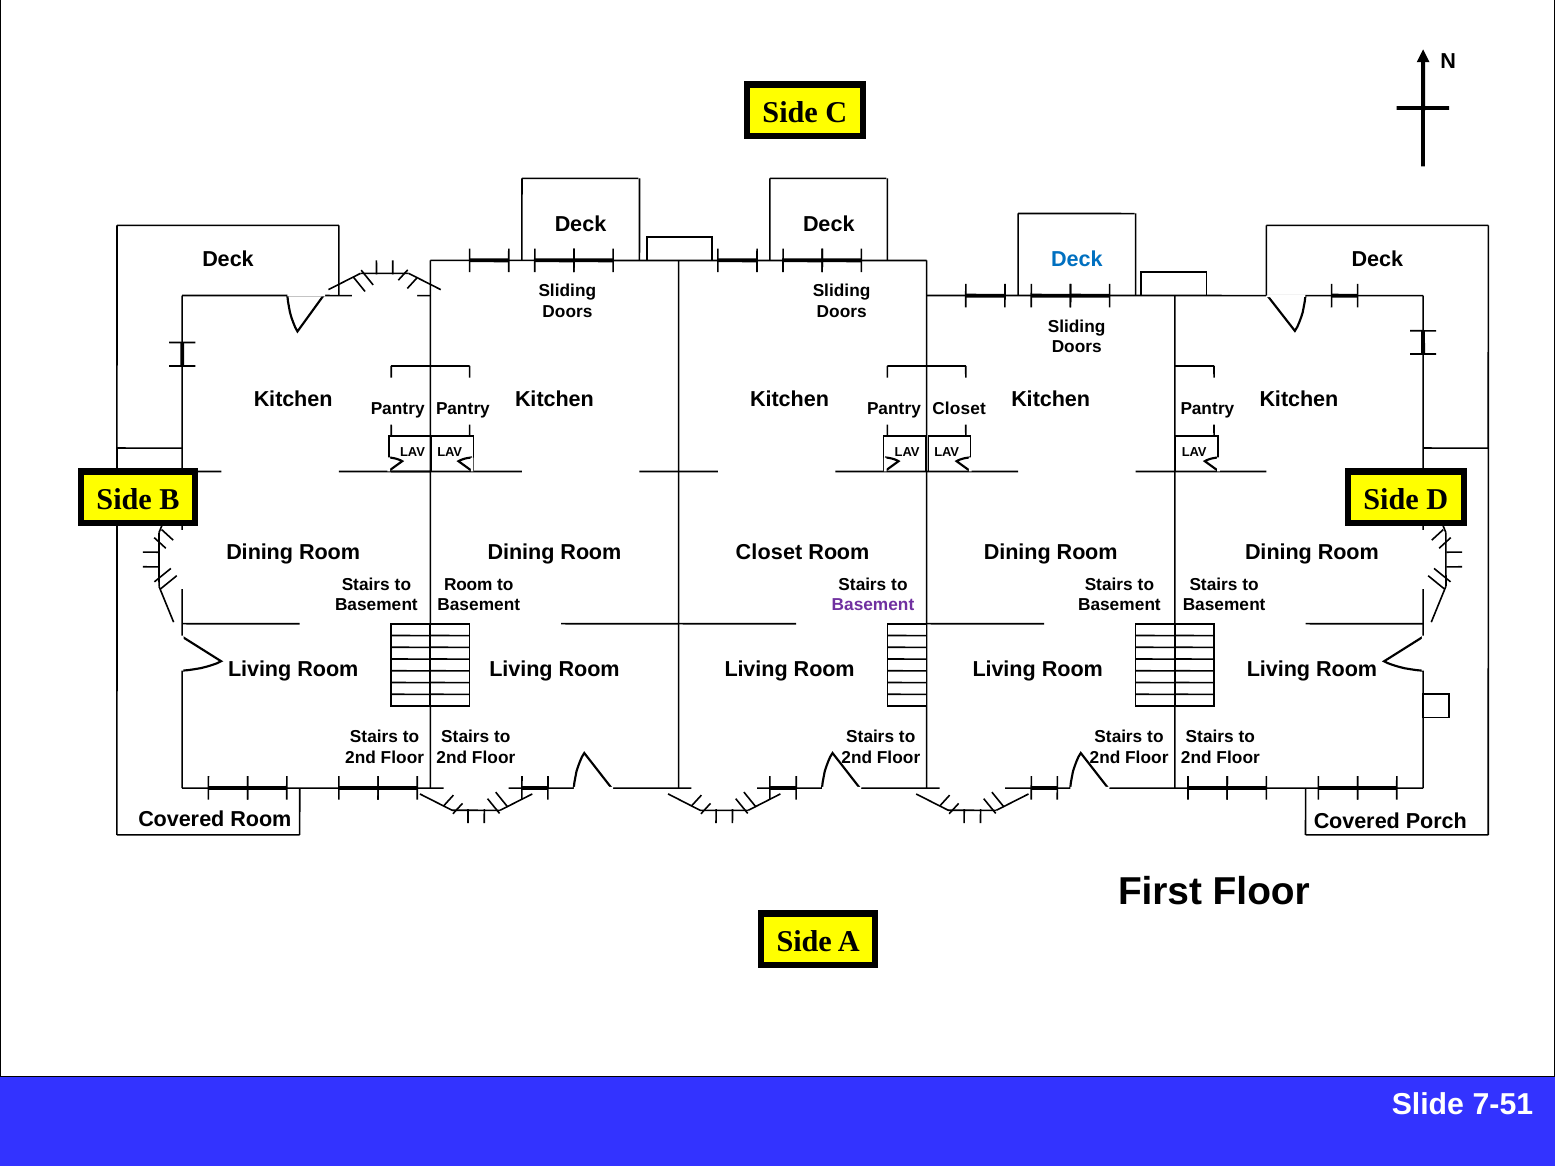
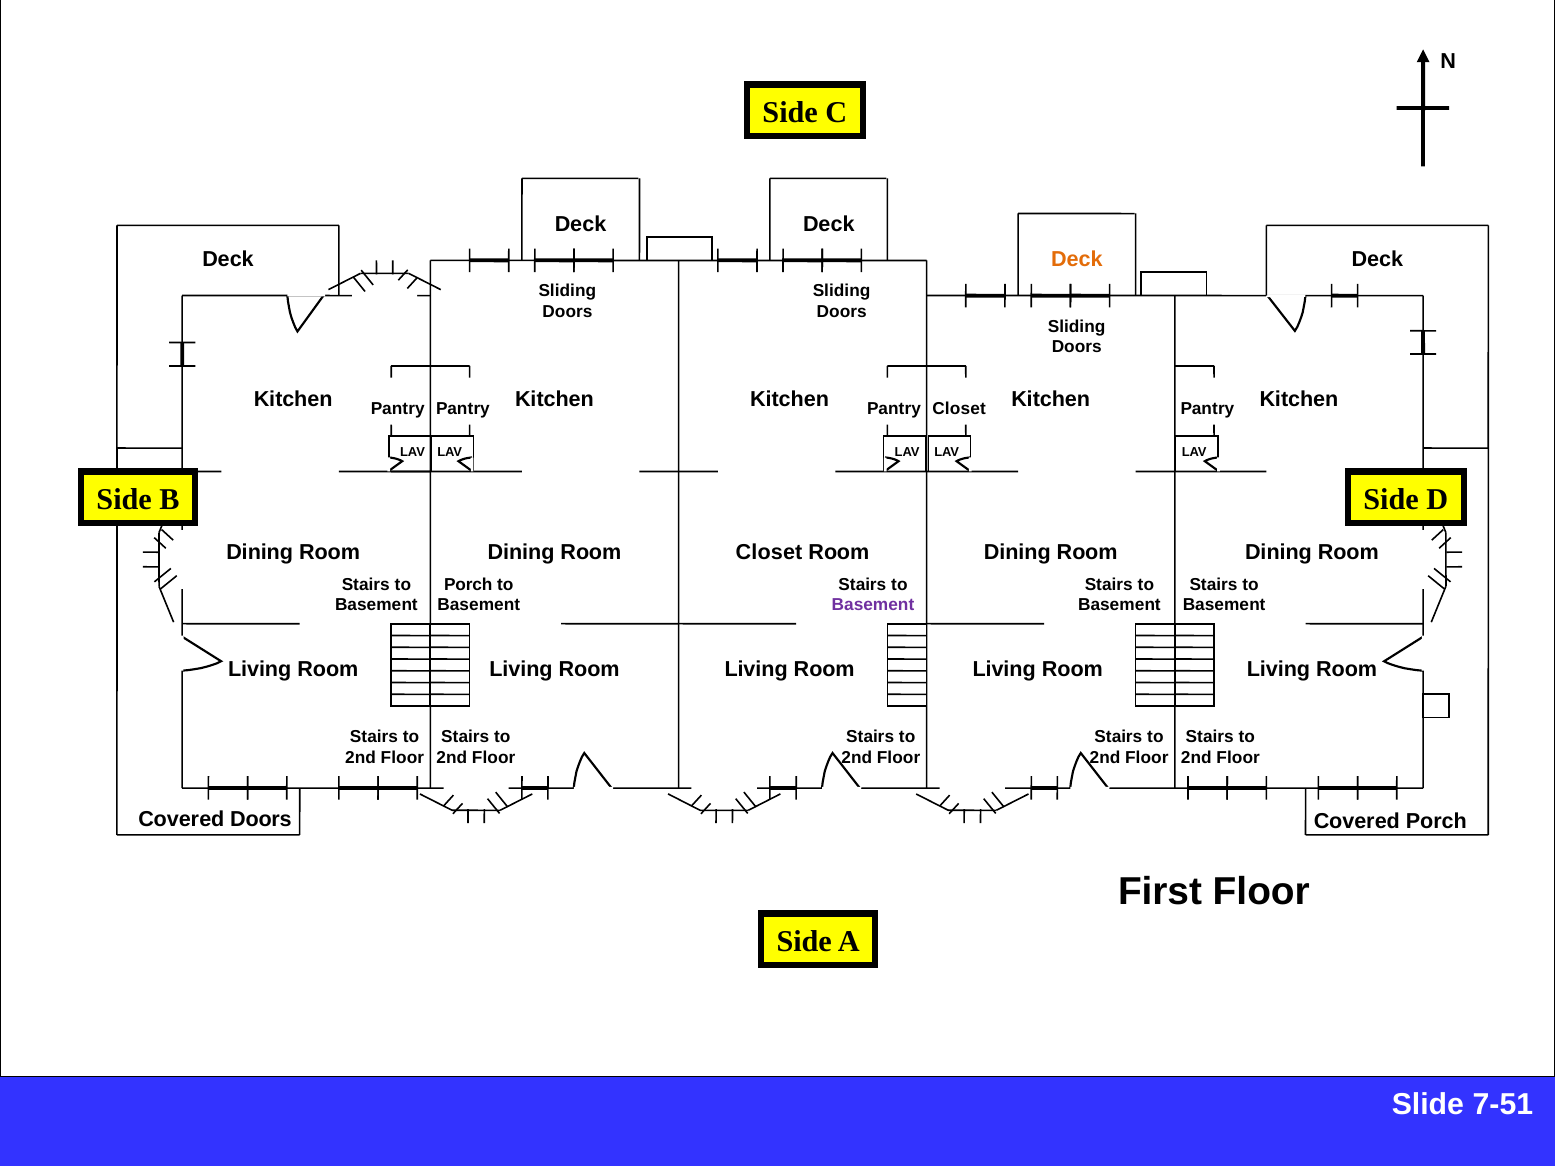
Deck at (1077, 259) colour: blue -> orange
Room at (468, 584): Room -> Porch
Covered Room: Room -> Doors
